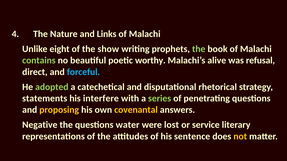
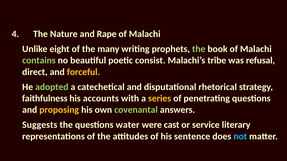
Links: Links -> Rape
show: show -> many
worthy: worthy -> consist
alive: alive -> tribe
forceful colour: light blue -> yellow
statements: statements -> faithfulness
interfere: interfere -> accounts
series colour: light green -> yellow
covenantal colour: yellow -> light green
Negative: Negative -> Suggests
lost: lost -> cast
not colour: yellow -> light blue
